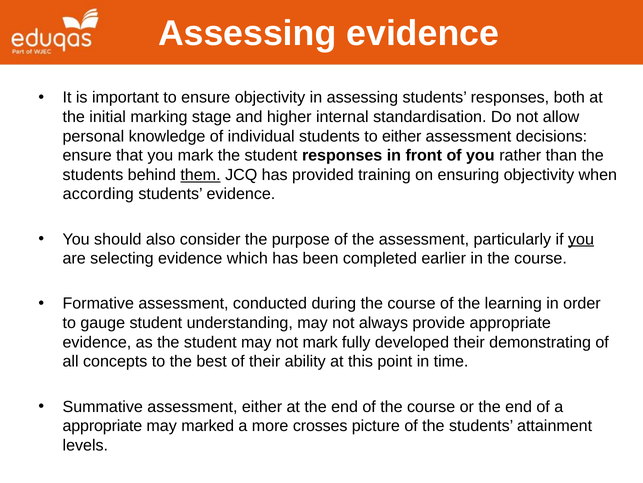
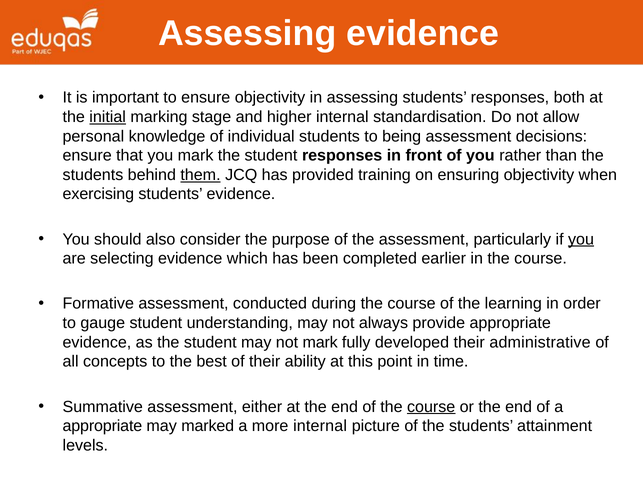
initial underline: none -> present
to either: either -> being
according: according -> exercising
demonstrating: demonstrating -> administrative
course at (431, 406) underline: none -> present
more crosses: crosses -> internal
